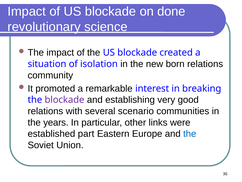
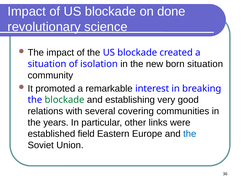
born relations: relations -> situation
blockade at (64, 100) colour: purple -> green
scenario: scenario -> covering
part: part -> field
